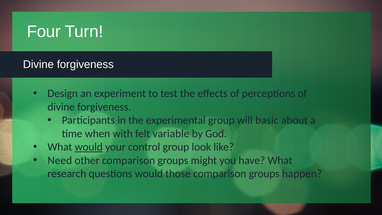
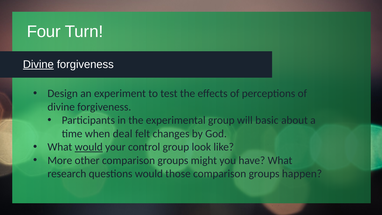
Divine at (38, 64) underline: none -> present
with: with -> deal
variable: variable -> changes
Need: Need -> More
